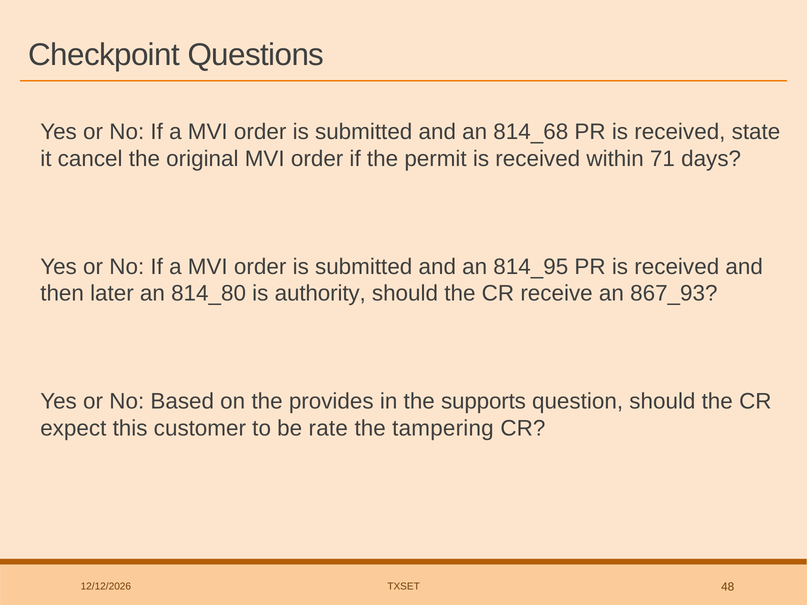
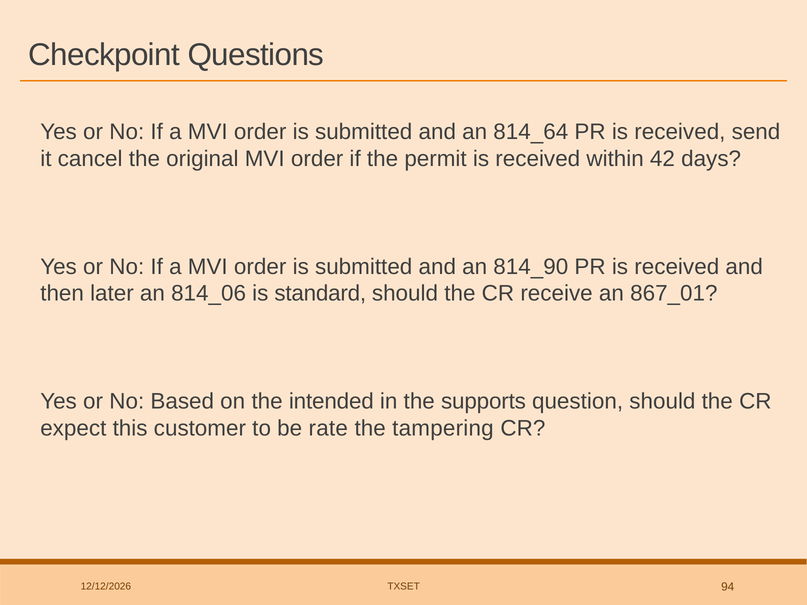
814_68: 814_68 -> 814_64
state: state -> send
71: 71 -> 42
814_95: 814_95 -> 814_90
814_80: 814_80 -> 814_06
authority: authority -> standard
867_93: 867_93 -> 867_01
provides: provides -> intended
48: 48 -> 94
